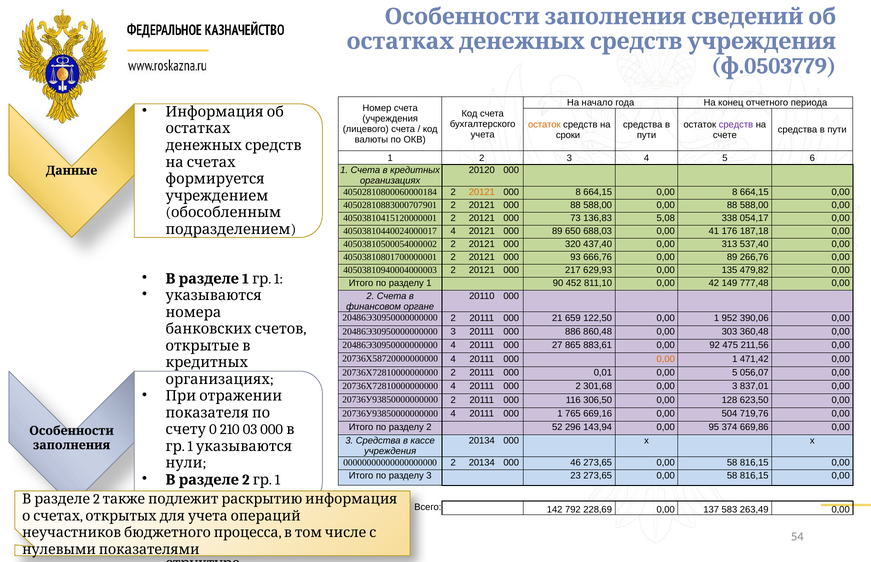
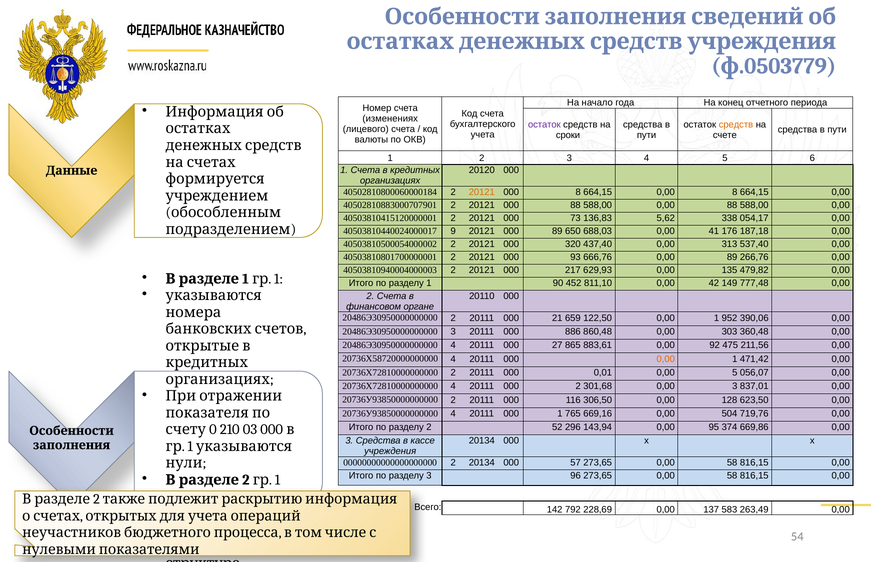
учреждения at (390, 119): учреждения -> изменениях
остаток at (544, 125) colour: orange -> purple
средств at (736, 125) colour: purple -> orange
5,08: 5,08 -> 5,62
40503810440024000017 4: 4 -> 9
46: 46 -> 57
23: 23 -> 96
